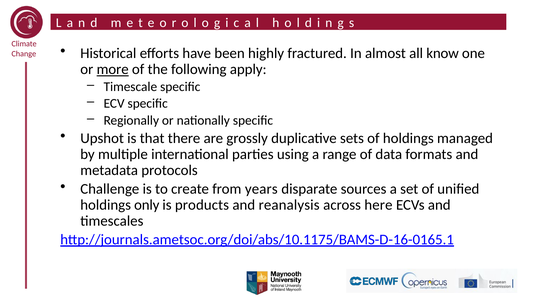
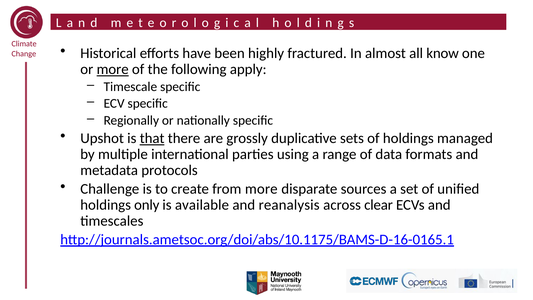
that underline: none -> present
from years: years -> more
products: products -> available
here: here -> clear
